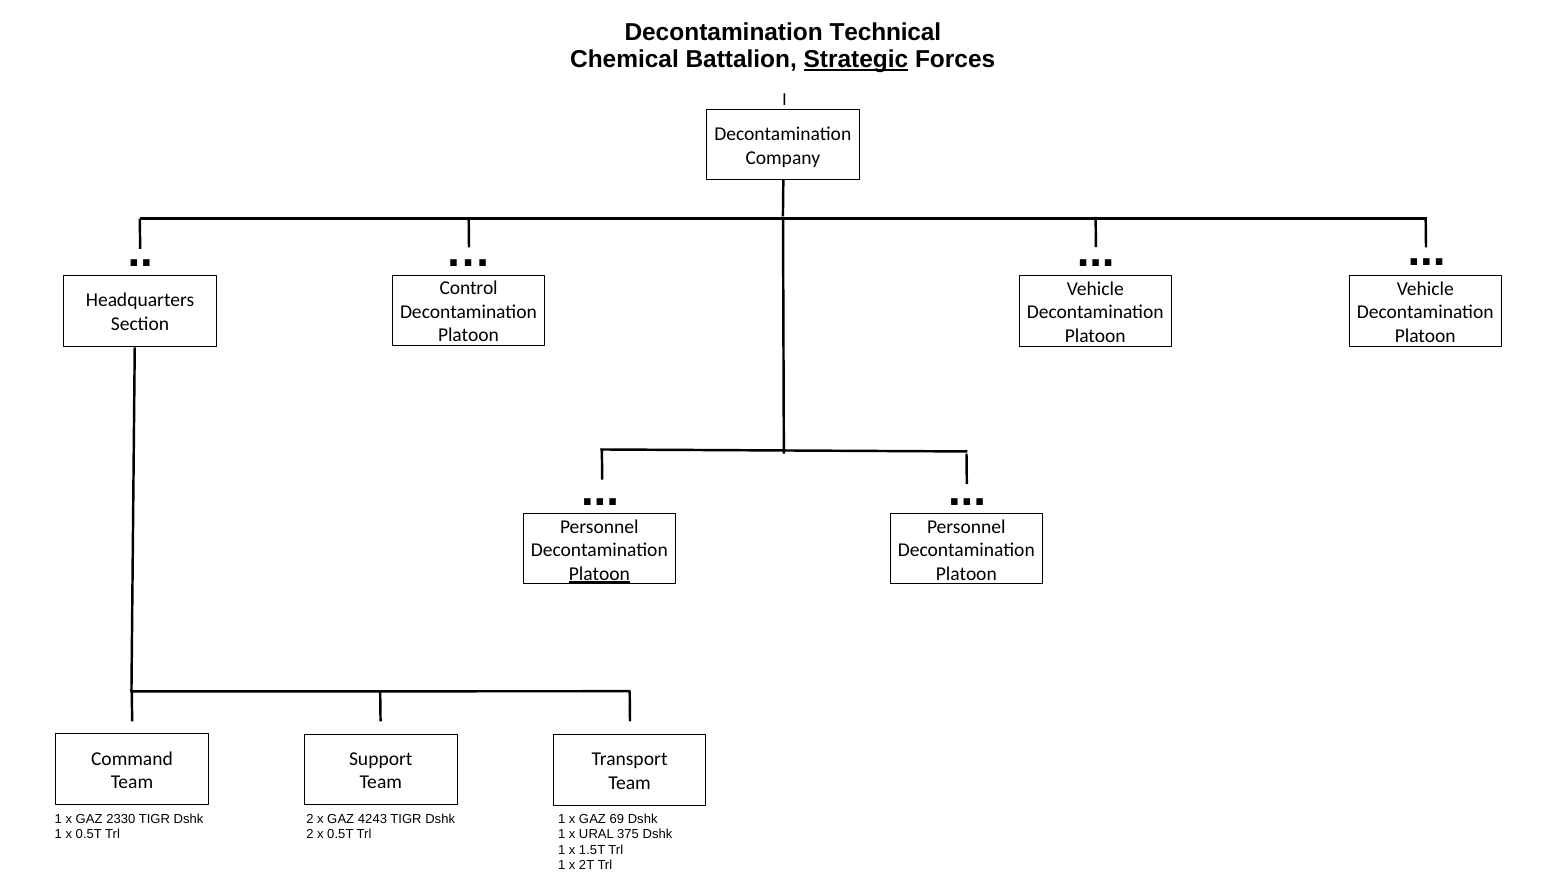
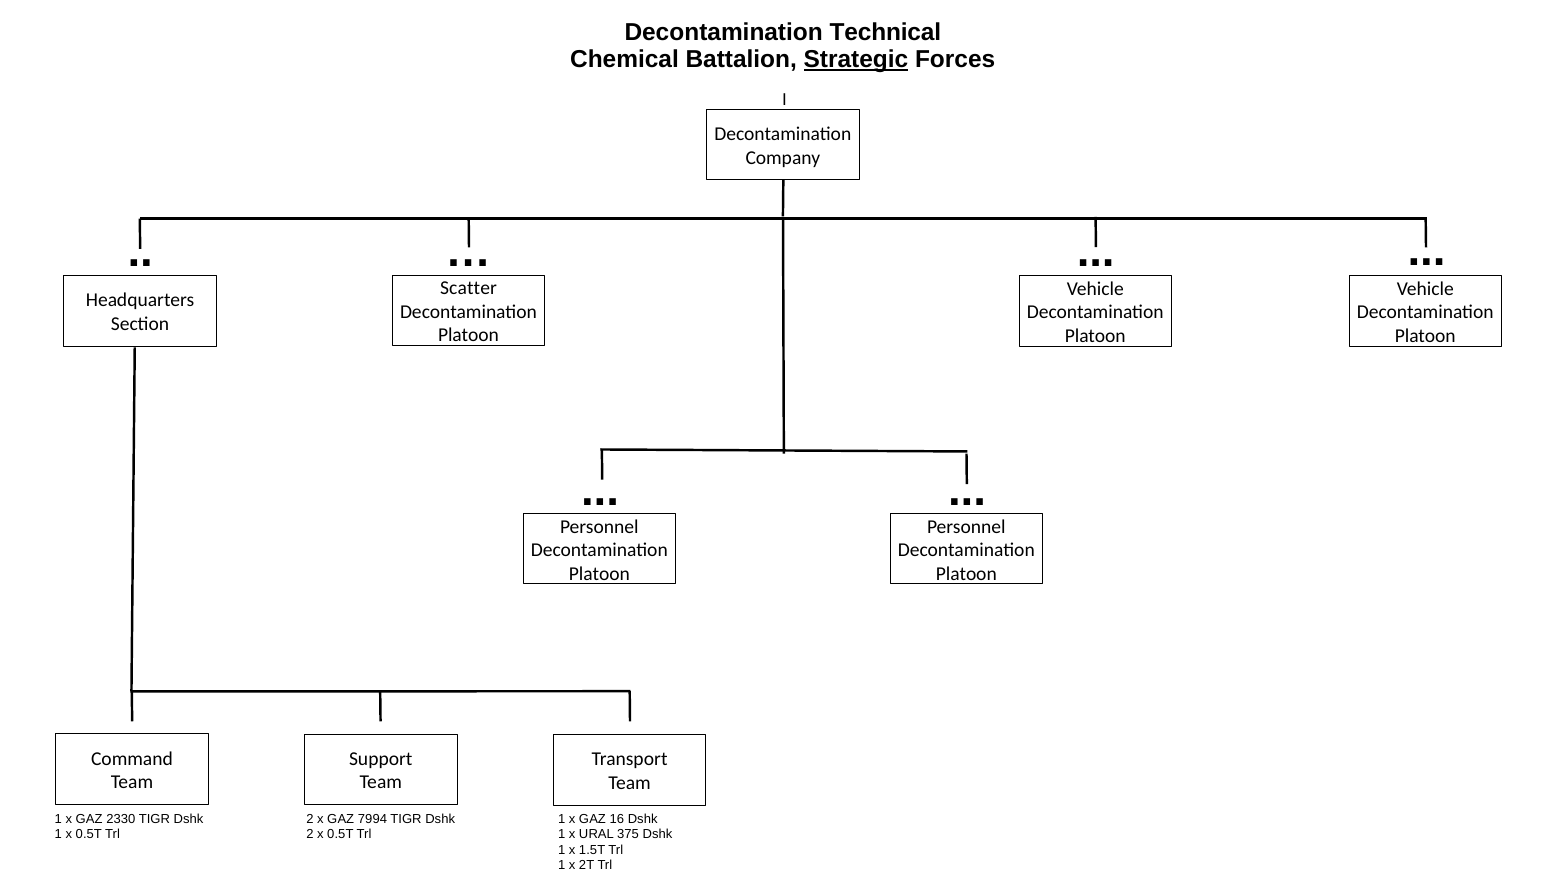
Control: Control -> Scatter
Platoon at (599, 574) underline: present -> none
4243: 4243 -> 7994
69: 69 -> 16
